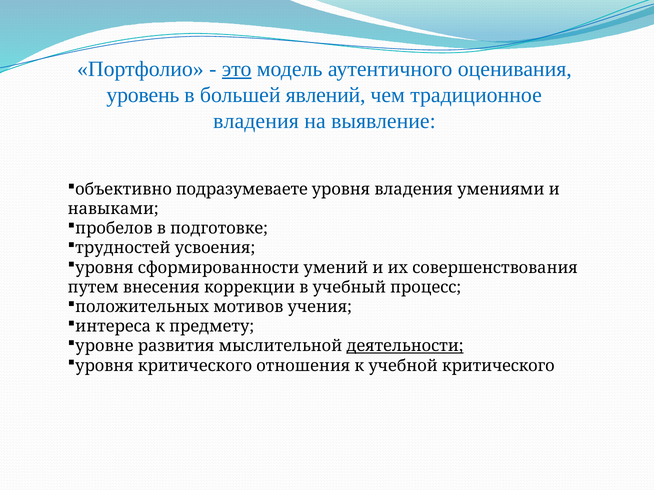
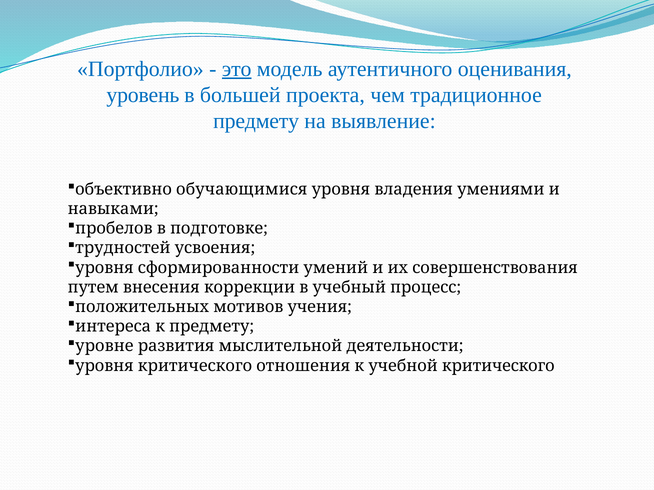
явлений: явлений -> проекта
владения at (256, 121): владения -> предмету
подразумеваете: подразумеваете -> обучающимися
деятельности underline: present -> none
